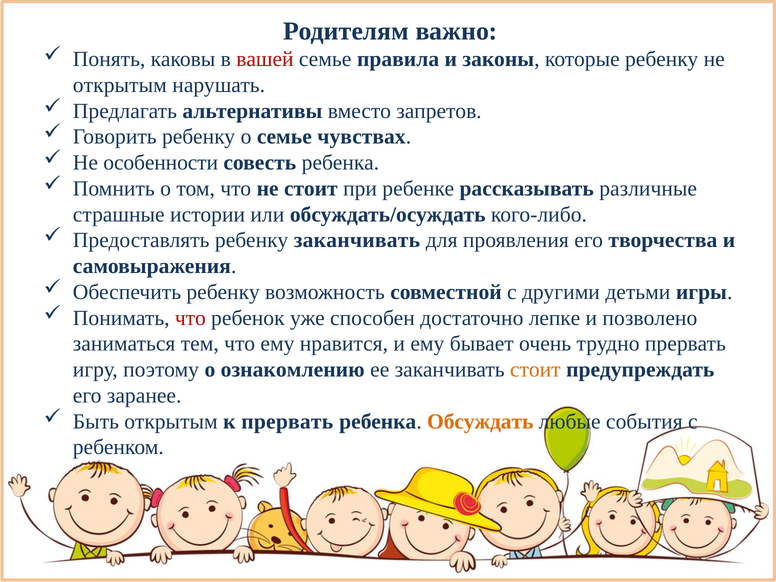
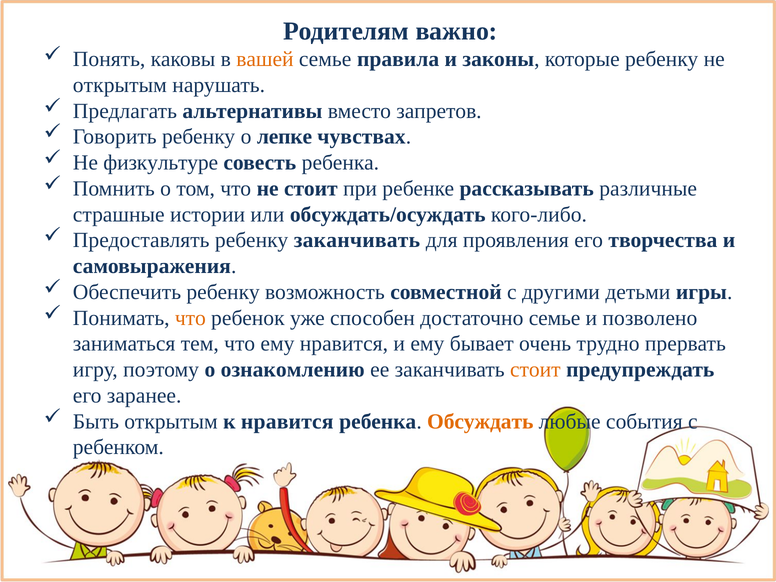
вашей colour: red -> orange
о семье: семье -> лепке
особенности: особенности -> физкультуре
что at (190, 318) colour: red -> orange
достаточно лепке: лепке -> семье
к прервать: прервать -> нравится
